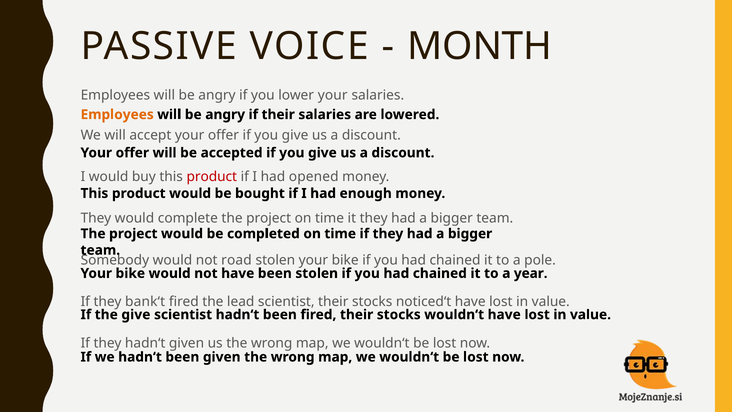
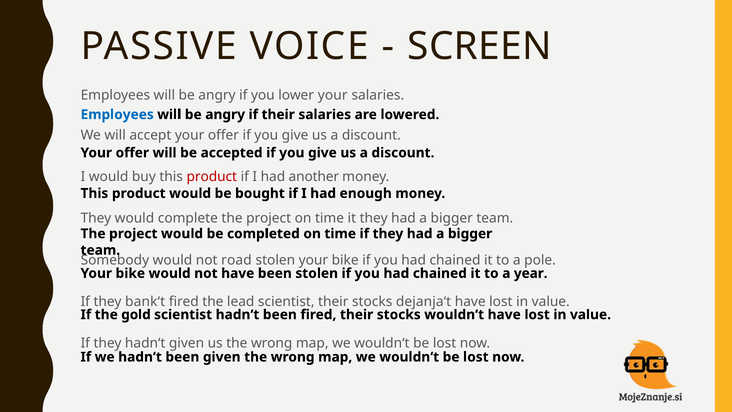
MONTH: MONTH -> SCREEN
Employees at (117, 115) colour: orange -> blue
opened: opened -> another
noticed‘t: noticed‘t -> dejanja‘t
the give: give -> gold
